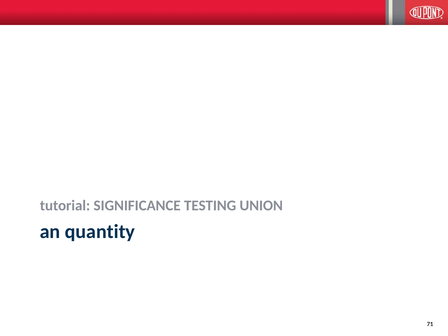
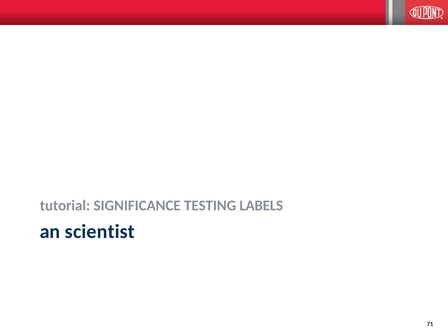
UNION: UNION -> LABELS
quantity: quantity -> scientist
